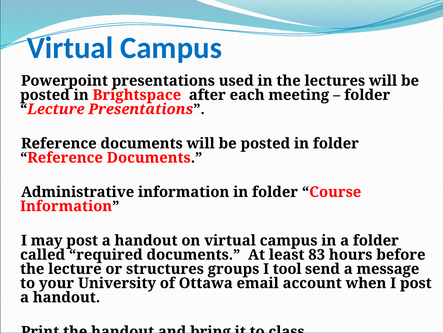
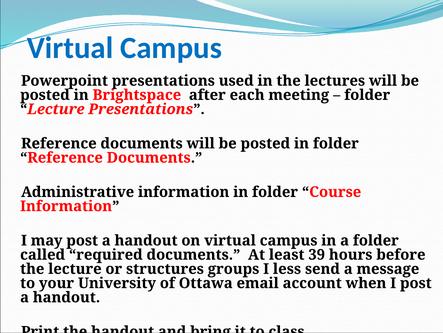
83: 83 -> 39
tool: tool -> less
